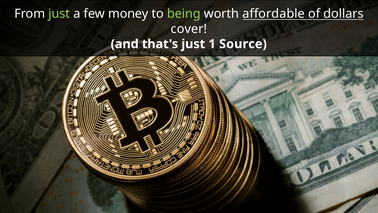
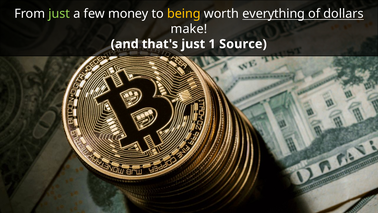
being colour: light green -> yellow
affordable: affordable -> everything
cover: cover -> make
